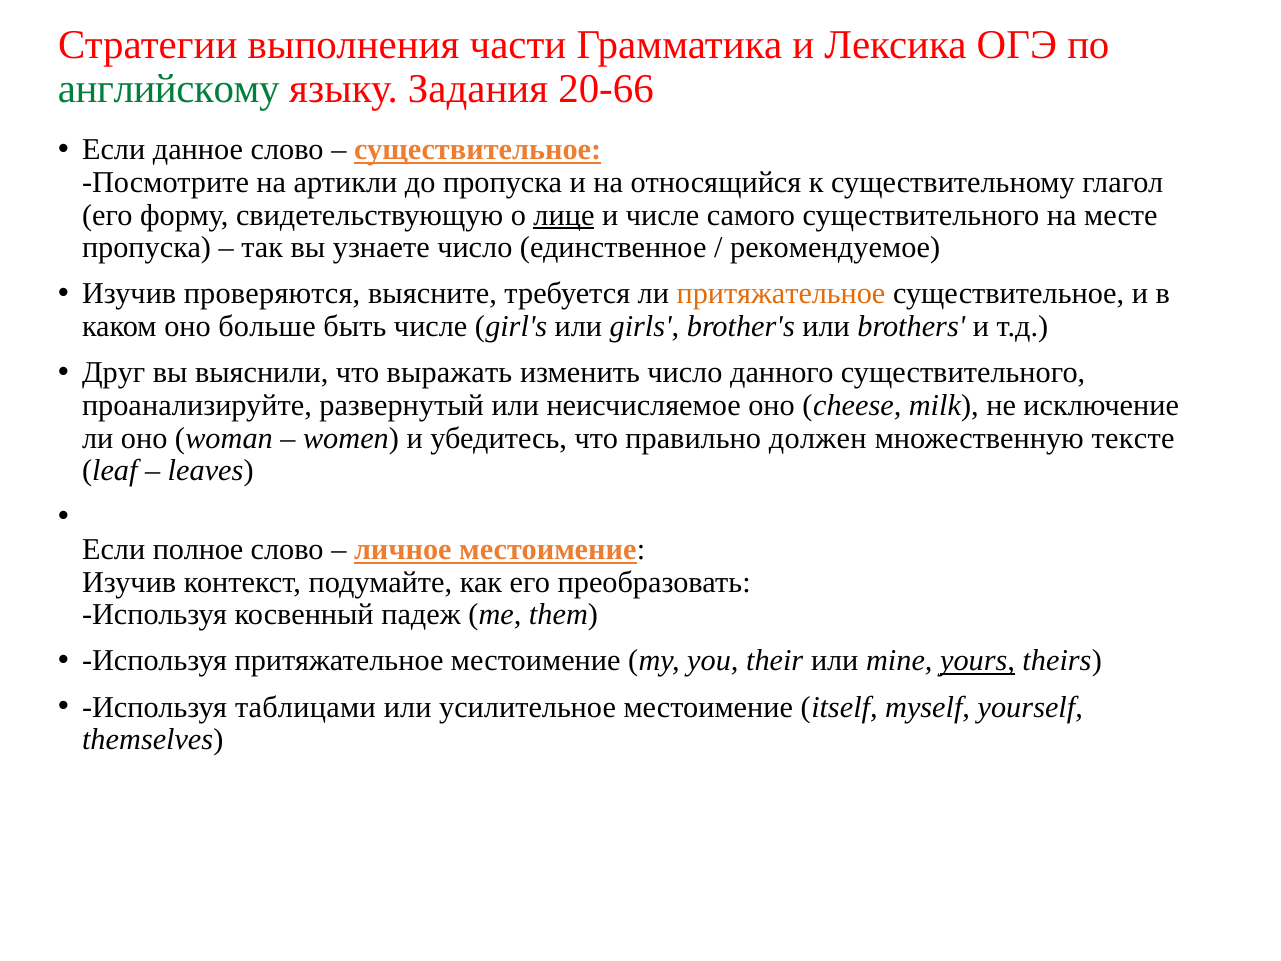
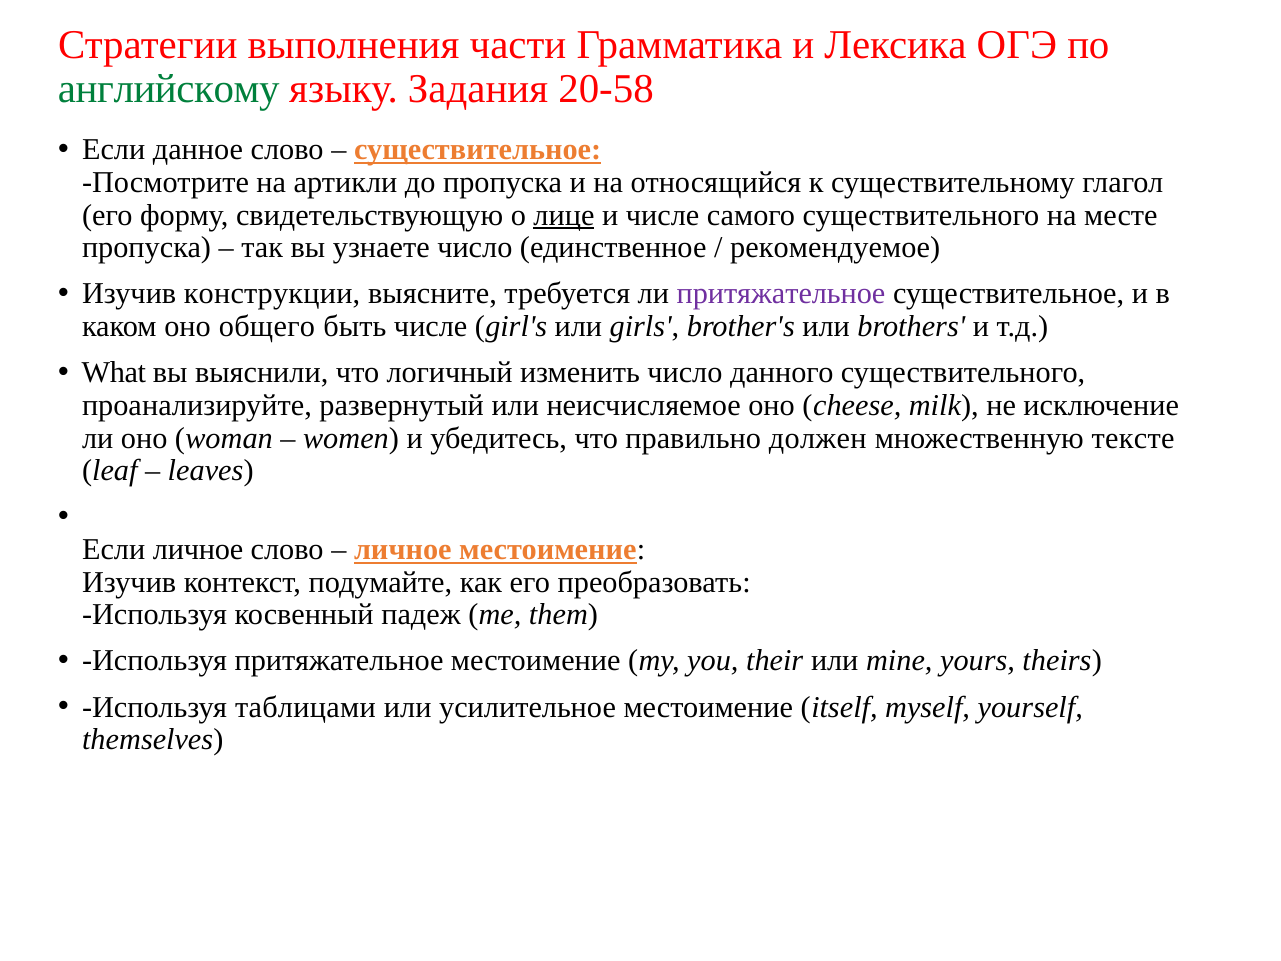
20-66: 20-66 -> 20-58
проверяются: проверяются -> конструкции
притяжательное at (781, 294) colour: orange -> purple
больше: больше -> общего
Друг: Друг -> What
выражать: выражать -> логичный
Если полное: полное -> личное
yours underline: present -> none
